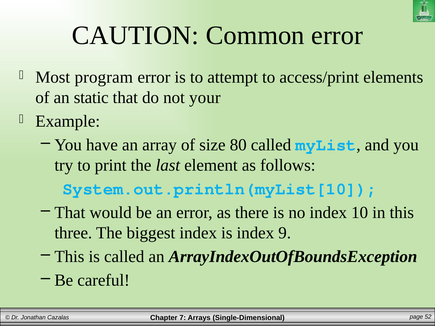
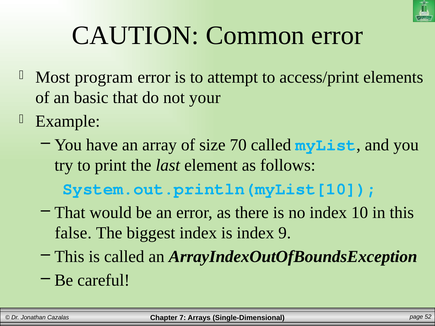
static: static -> basic
80: 80 -> 70
three: three -> false
